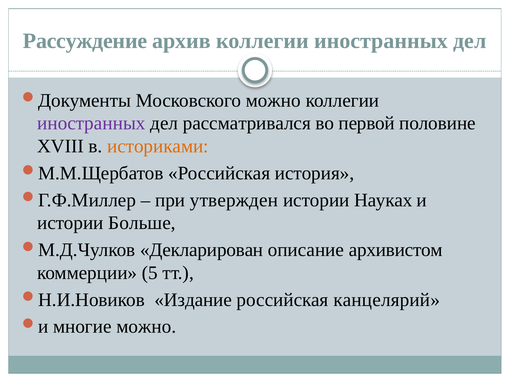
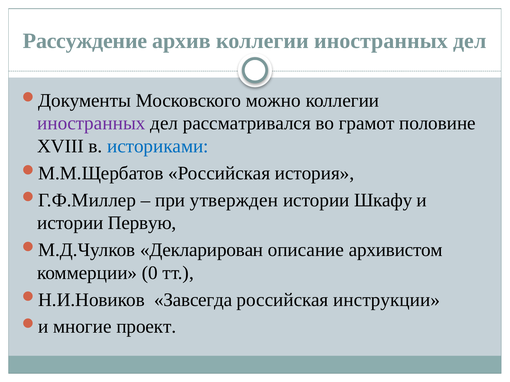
первой: первой -> грамот
историками colour: orange -> blue
Науках: Науках -> Шкафу
Больше: Больше -> Первую
5: 5 -> 0
Издание: Издание -> Завсегда
канцелярий: канцелярий -> инструкции
многие можно: можно -> проект
